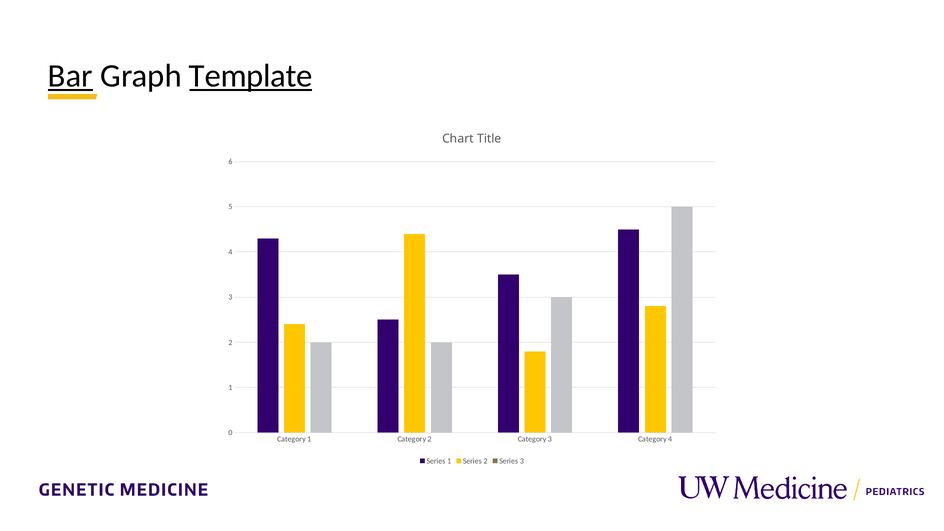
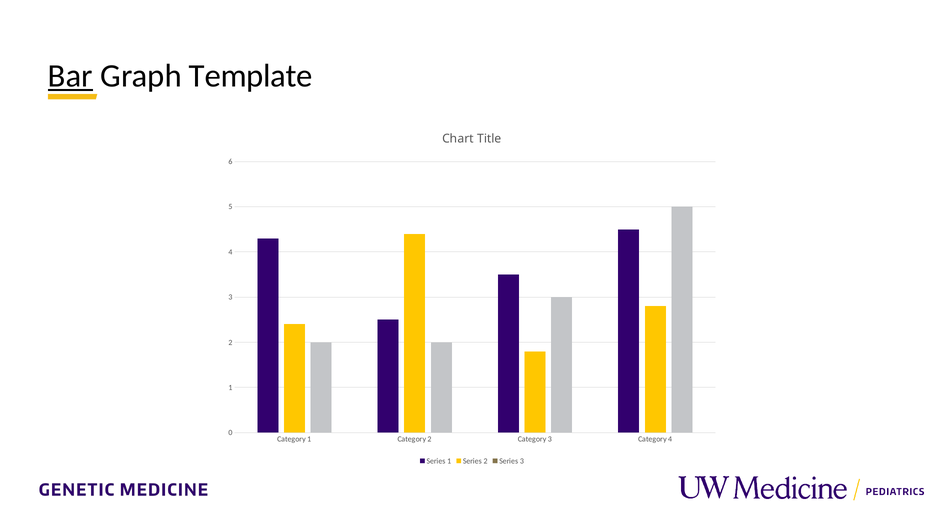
Template underline: present -> none
